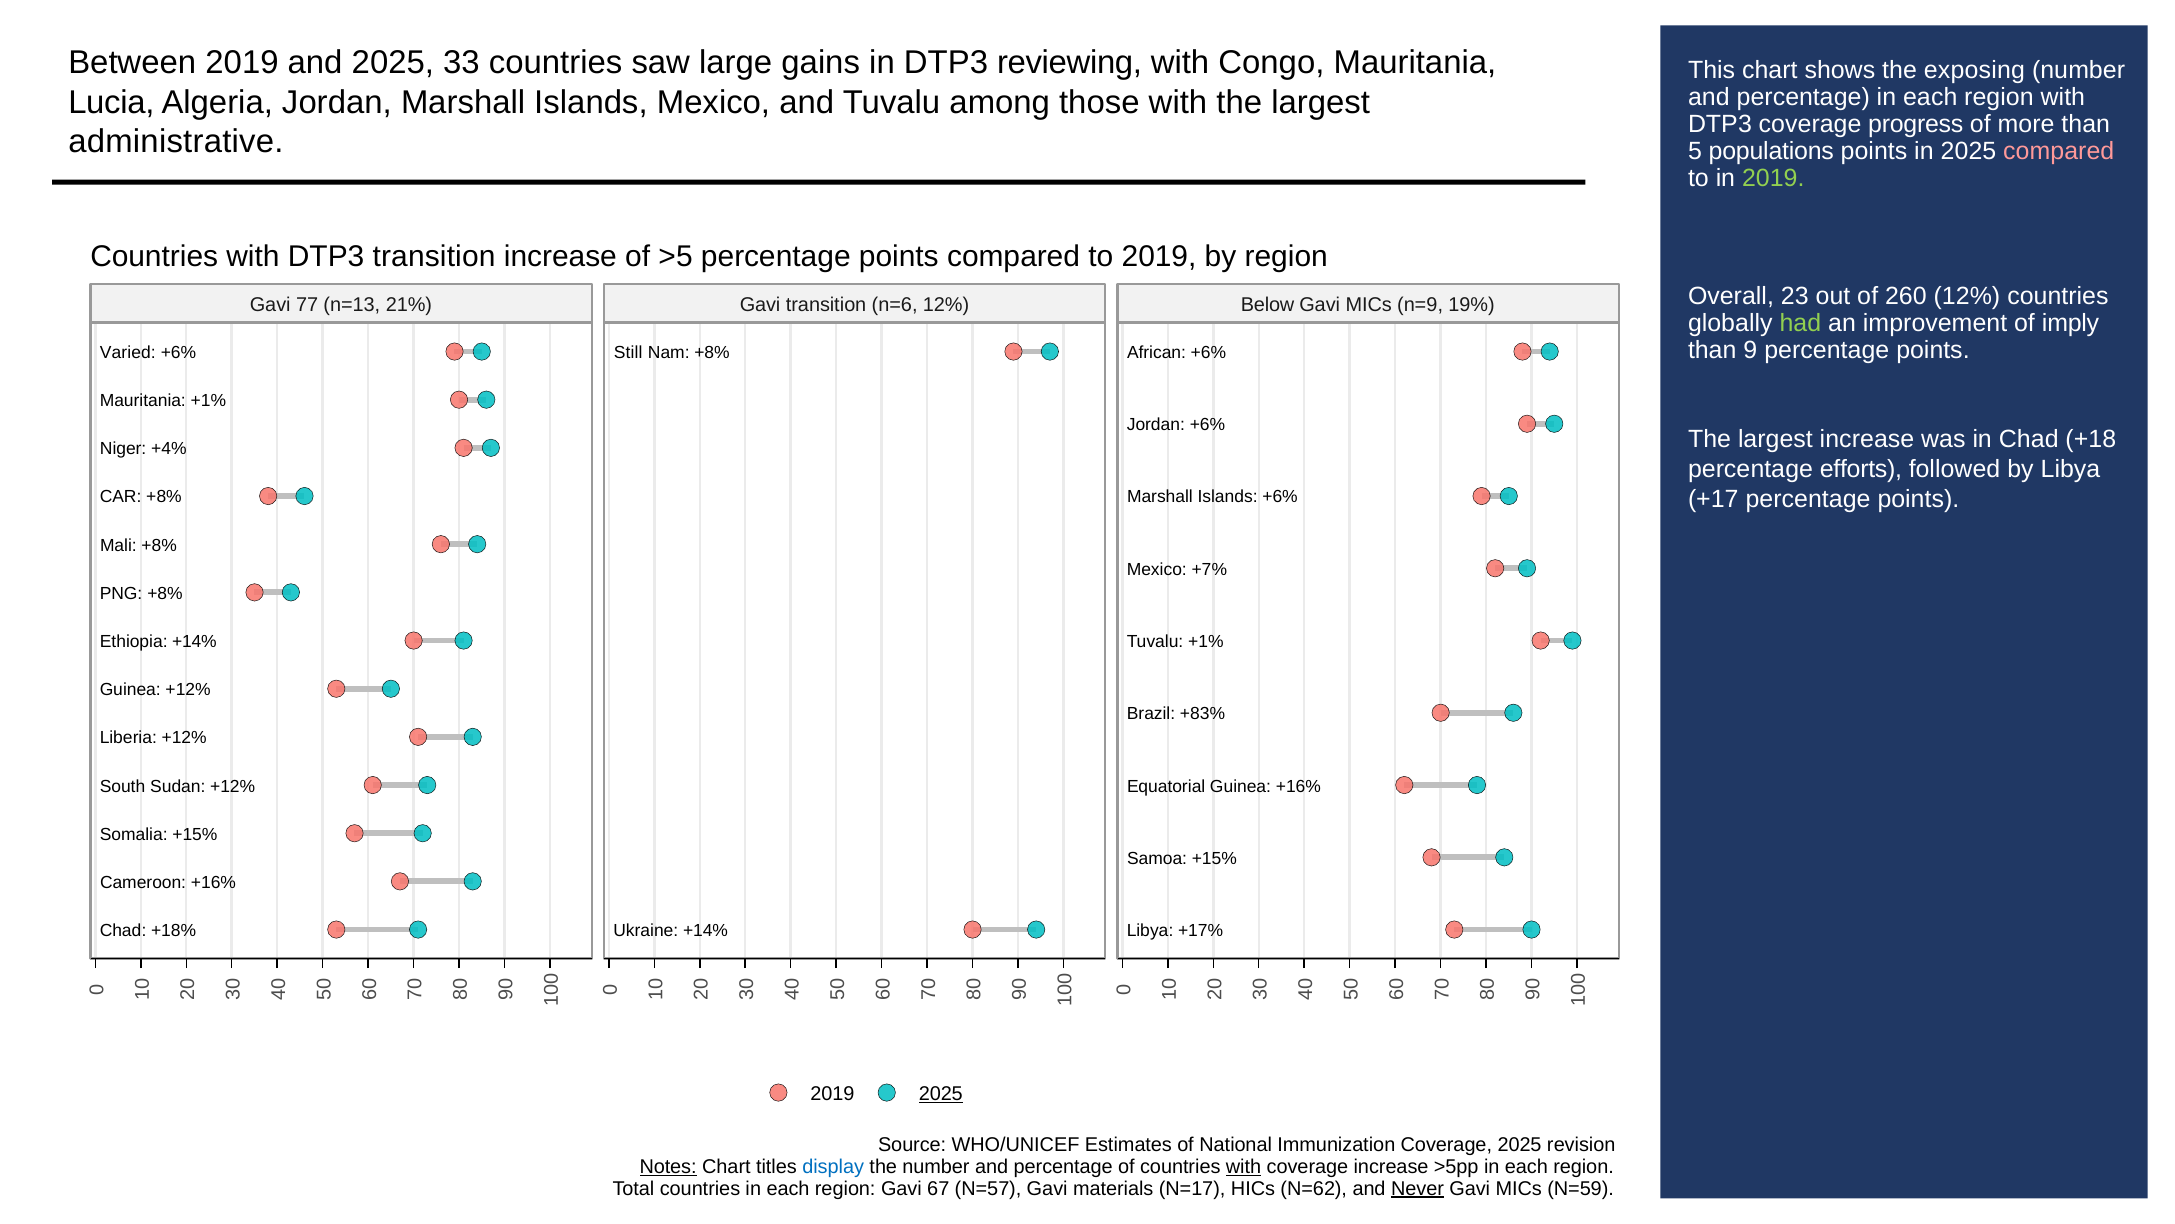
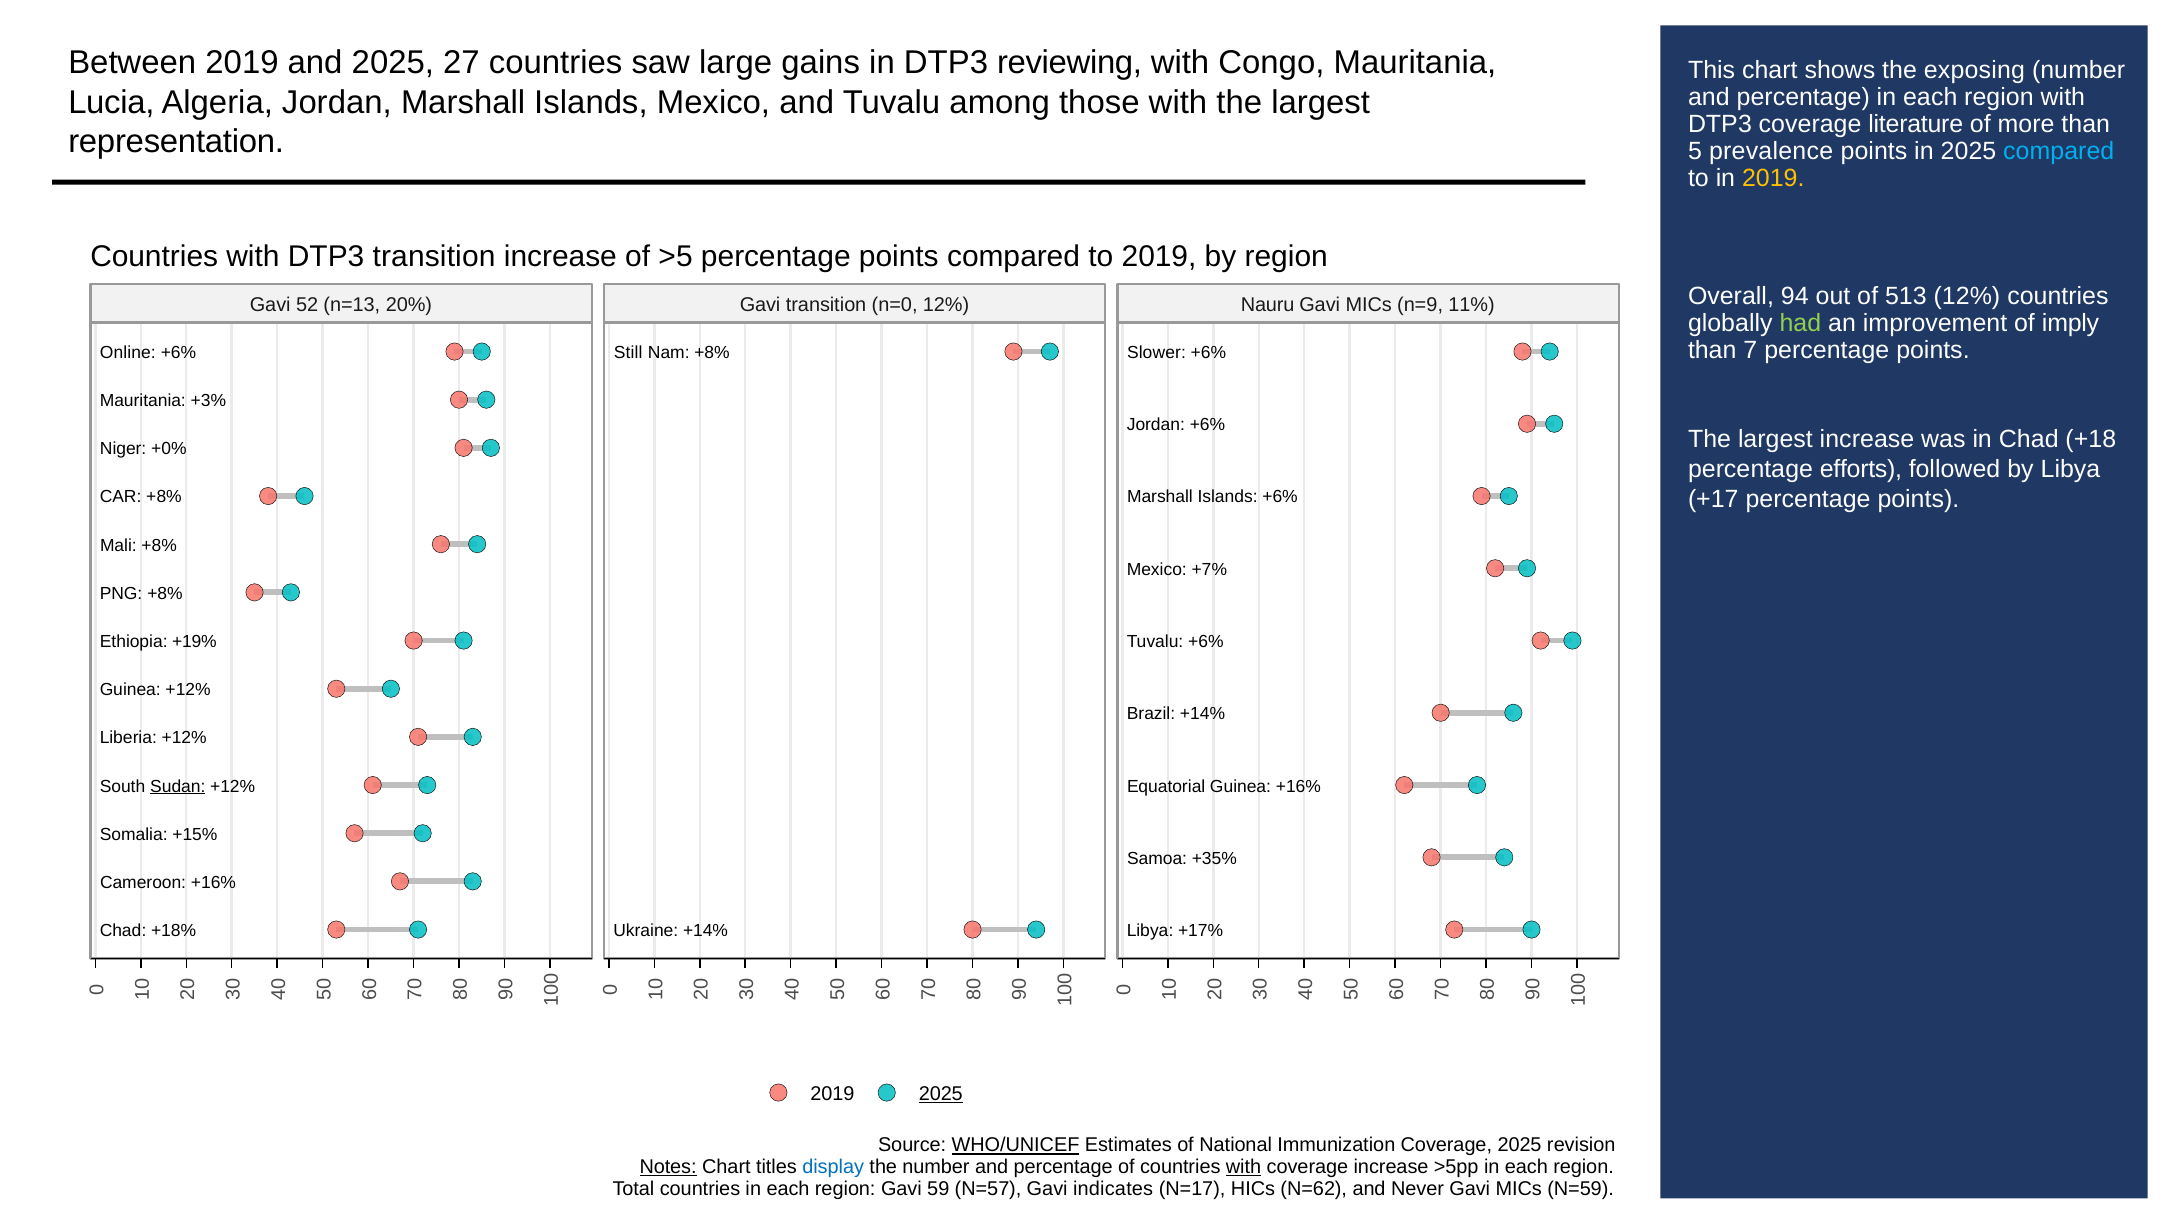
33: 33 -> 27
progress: progress -> literature
administrative: administrative -> representation
populations: populations -> prevalence
compared at (2059, 151) colour: pink -> light blue
2019 at (1773, 178) colour: light green -> yellow
23: 23 -> 94
260: 260 -> 513
77: 77 -> 52
21%: 21% -> 20%
n=6: n=6 -> n=0
Below: Below -> Nauru
19%: 19% -> 11%
than 9: 9 -> 7
Varied: Varied -> Online
African: African -> Slower
Mauritania +1%: +1% -> +3%
+4%: +4% -> +0%
Ethiopia +14%: +14% -> +19%
Tuvalu +1%: +1% -> +6%
Brazil +83%: +83% -> +14%
Sudan underline: none -> present
Samoa +15%: +15% -> +35%
WHO/UNICEF underline: none -> present
67: 67 -> 59
materials: materials -> indicates
Never underline: present -> none
